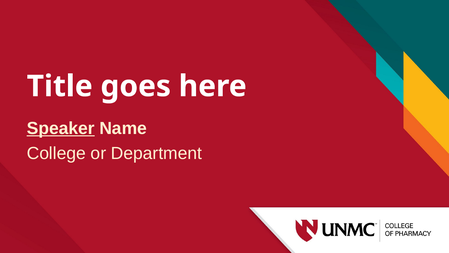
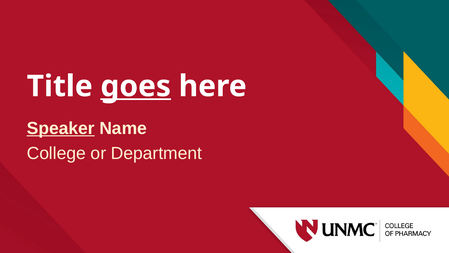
goes underline: none -> present
